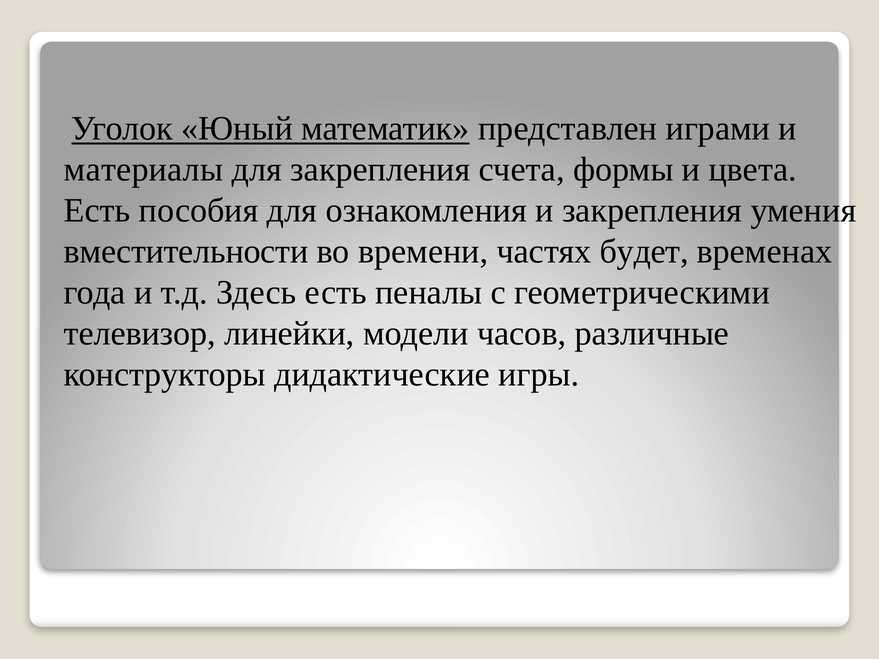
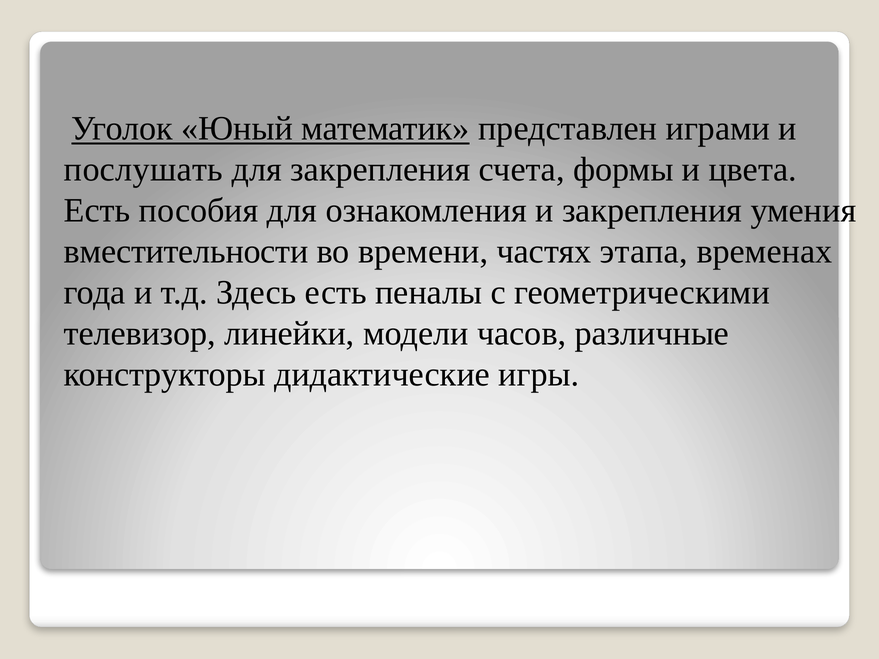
материалы: материалы -> послушать
будет: будет -> этапа
